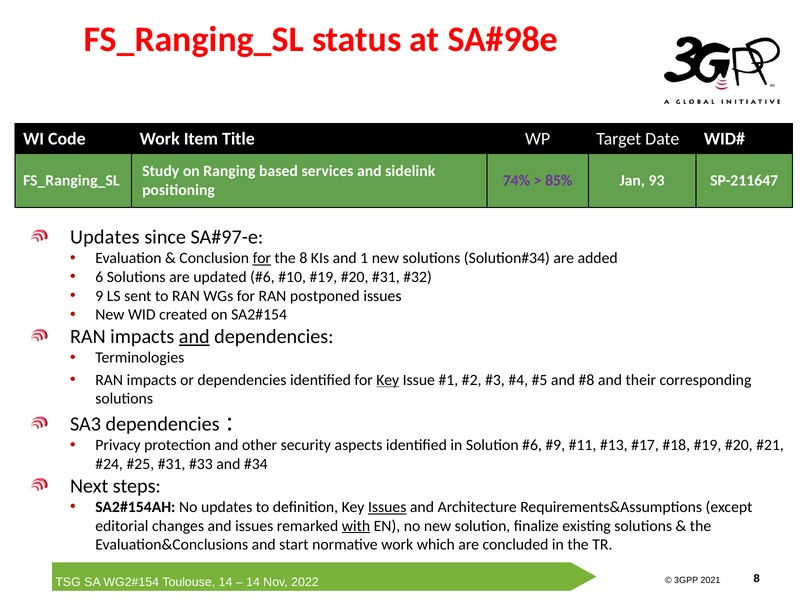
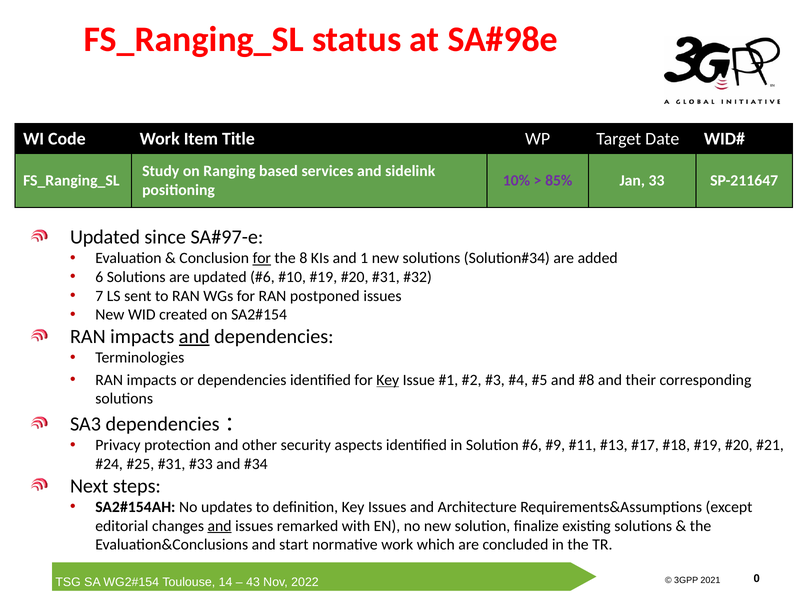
74%: 74% -> 10%
93: 93 -> 33
Updates at (105, 237): Updates -> Updated
9: 9 -> 7
Issues at (387, 507) underline: present -> none
and at (220, 526) underline: none -> present
with underline: present -> none
14 at (253, 583): 14 -> 43
8 at (757, 579): 8 -> 0
